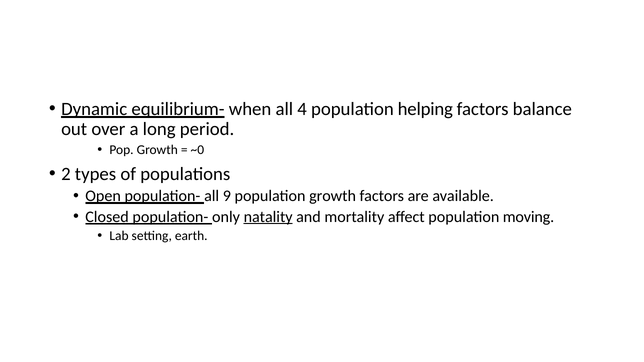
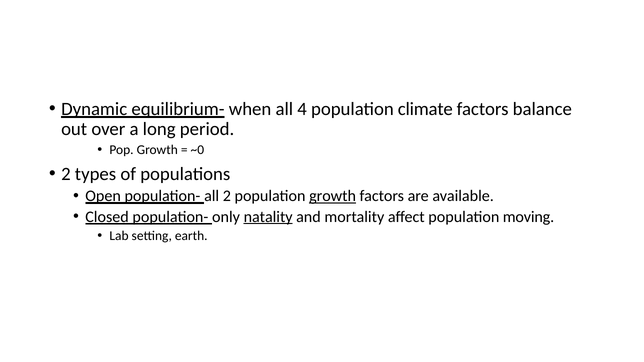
helping: helping -> climate
all 9: 9 -> 2
growth at (333, 196) underline: none -> present
